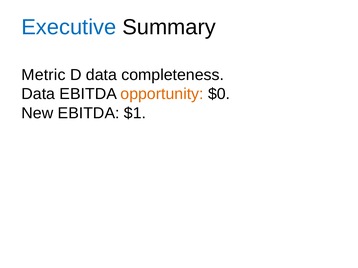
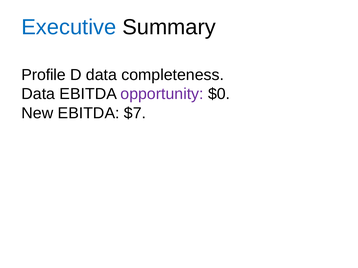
Metric: Metric -> Profile
opportunity colour: orange -> purple
$1: $1 -> $7
